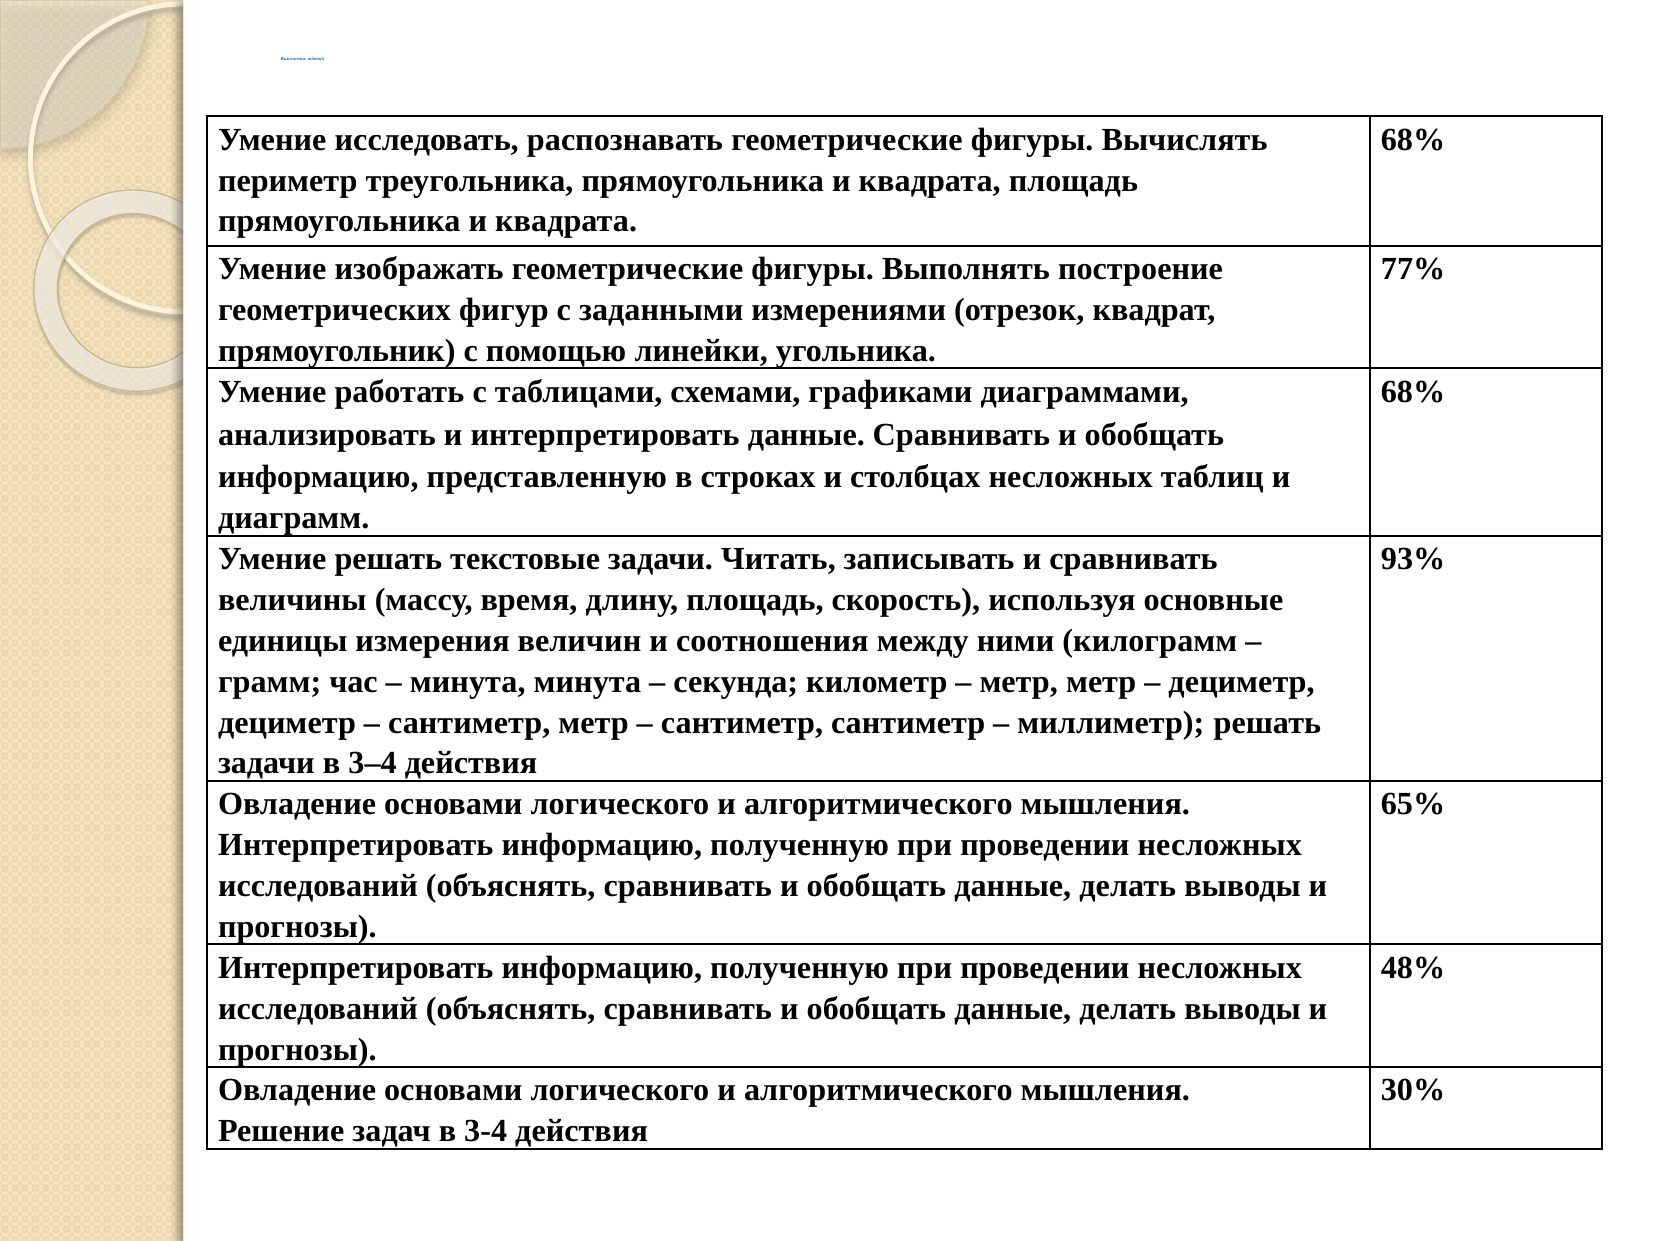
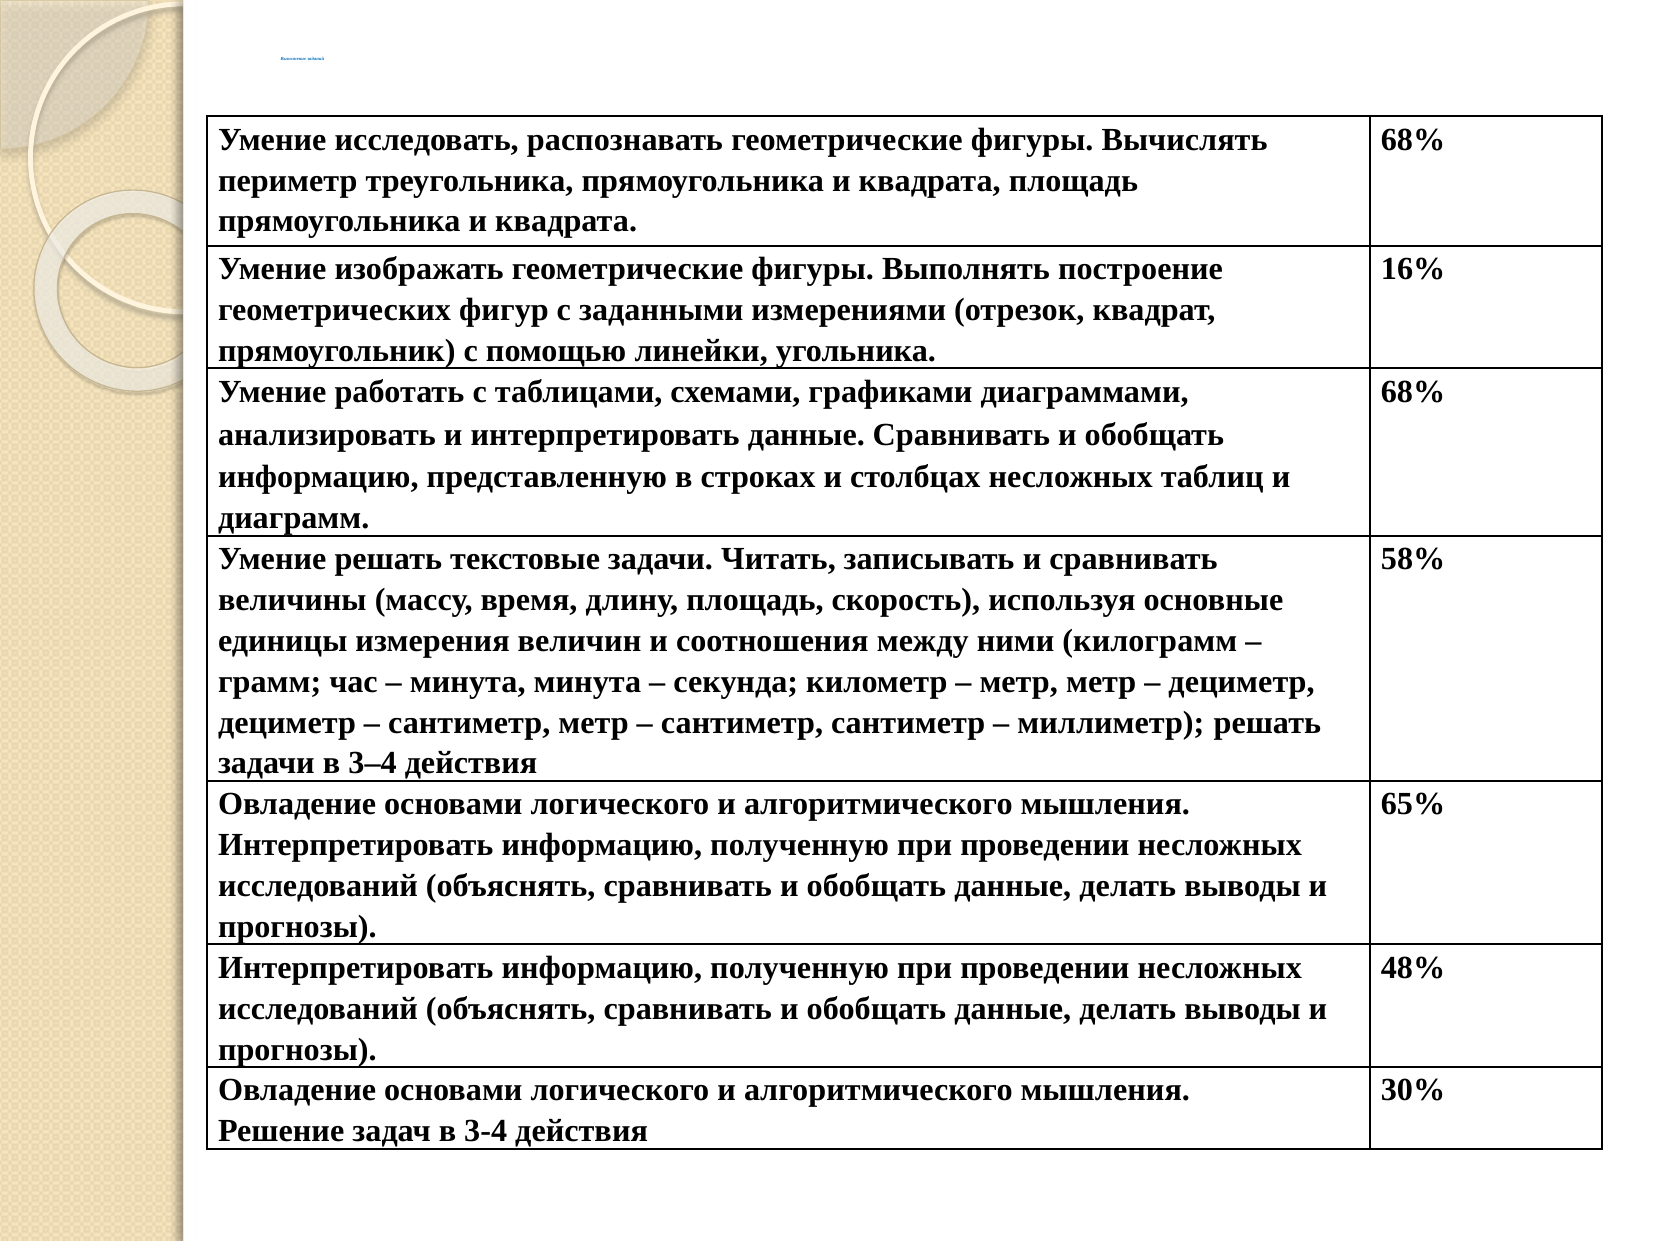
77%: 77% -> 16%
93%: 93% -> 58%
